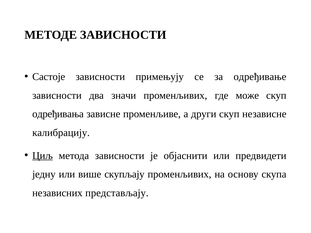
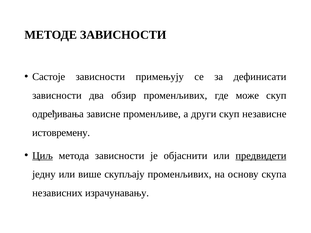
одређивање: одређивање -> дефинисати
значи: значи -> обзир
калибрацију: калибрацију -> истовремену
предвидети underline: none -> present
представљају: представљају -> израчунавању
